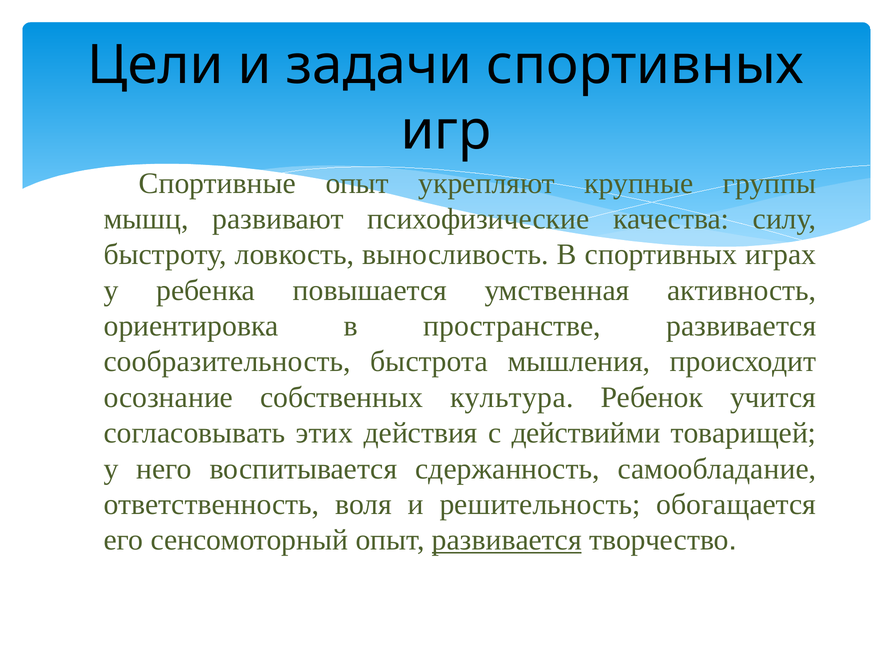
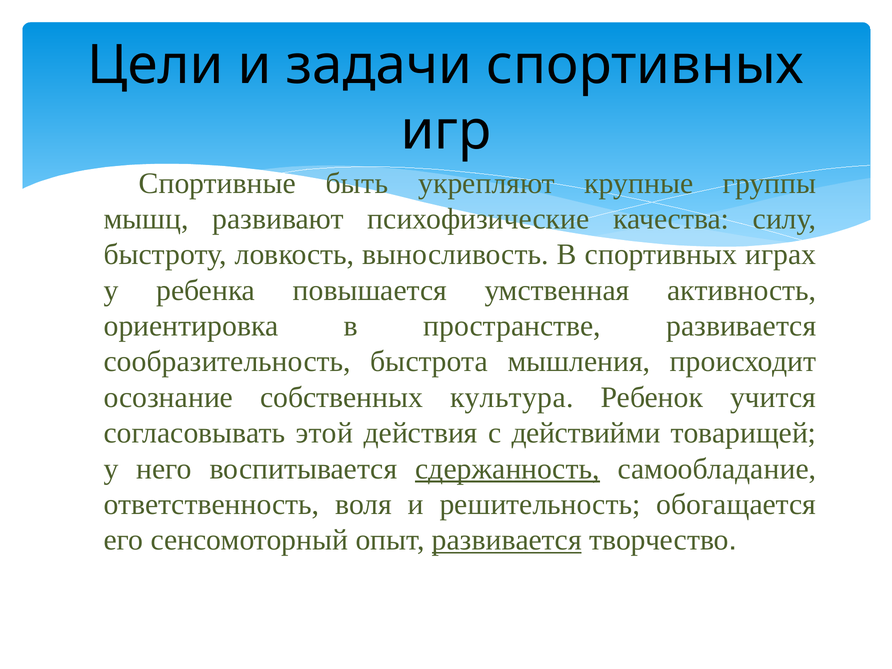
Спортивные опыт: опыт -> быть
этих: этих -> этой
сдержанность underline: none -> present
